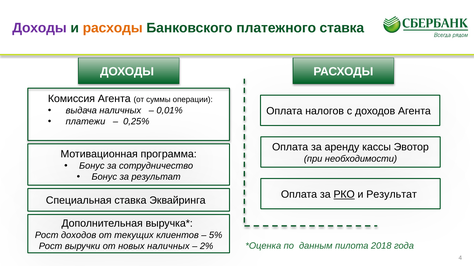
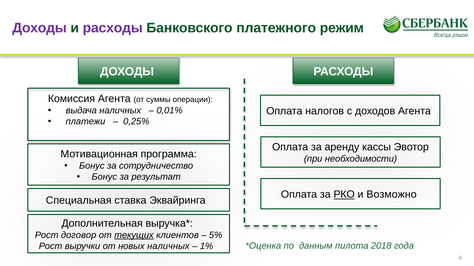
расходы at (113, 28) colour: orange -> purple
платежного ставка: ставка -> режим
и Результат: Результат -> Возможно
Рост доходов: доходов -> договор
текущих underline: none -> present
2%: 2% -> 1%
